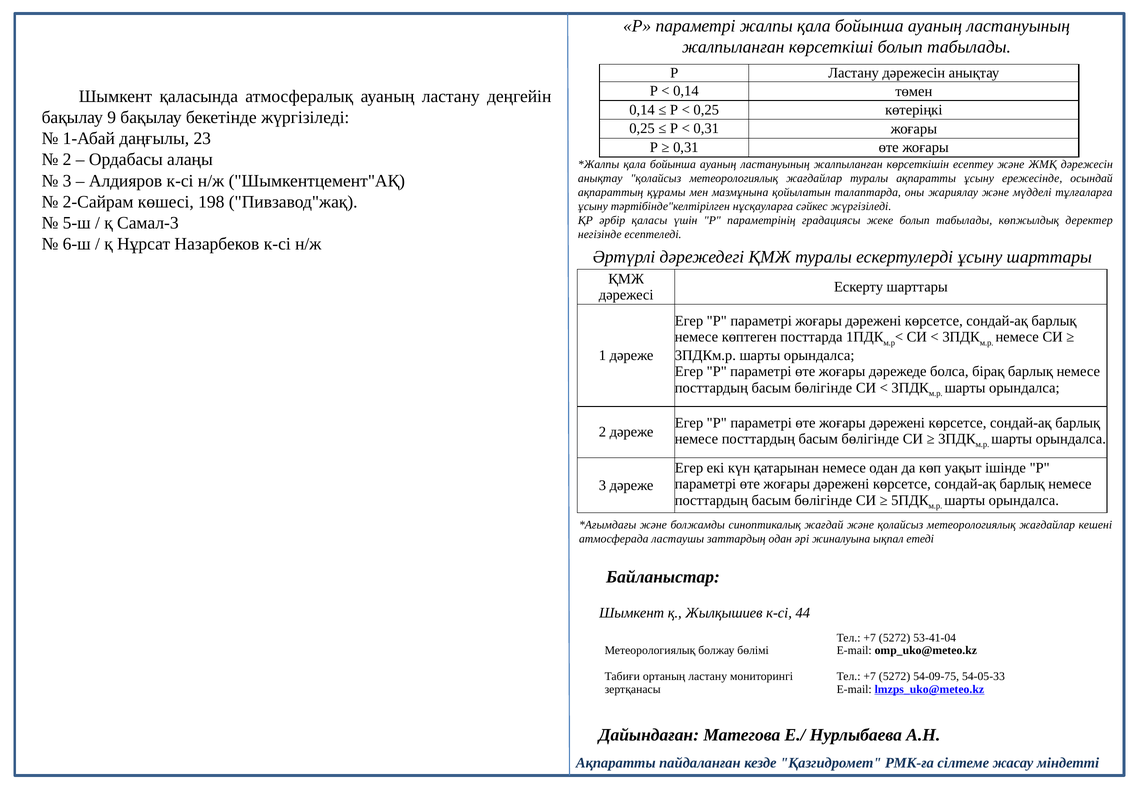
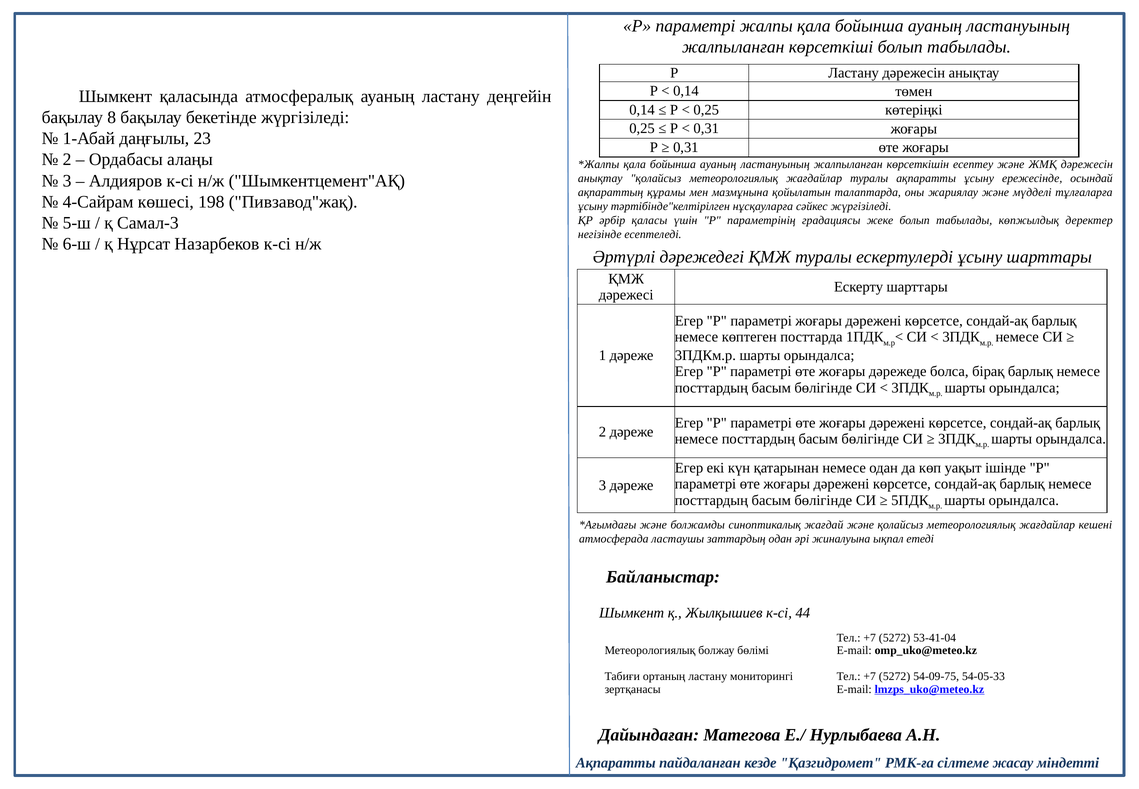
9: 9 -> 8
2-Сайрам: 2-Сайрам -> 4-Сайрам
